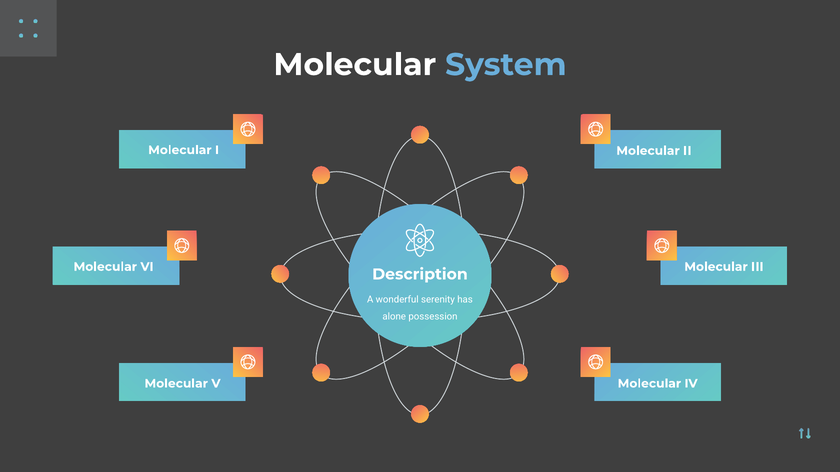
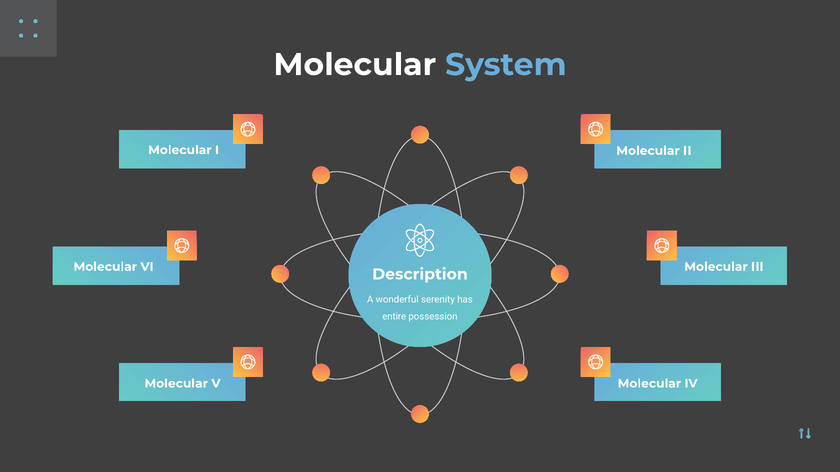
alone: alone -> entire
